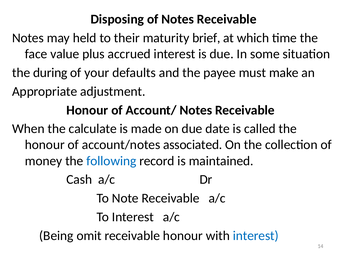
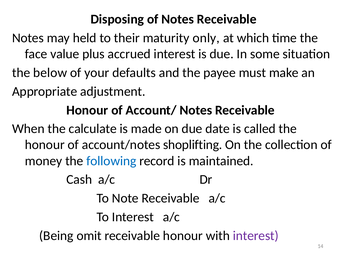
brief: brief -> only
during: during -> below
associated: associated -> shoplifting
interest at (256, 236) colour: blue -> purple
